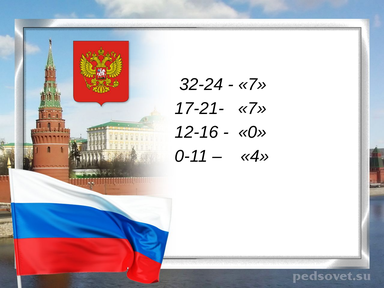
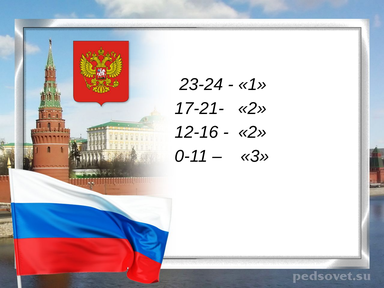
32-24: 32-24 -> 23-24
7 at (252, 84): 7 -> 1
17-21- 7: 7 -> 2
0 at (252, 132): 0 -> 2
4: 4 -> 3
